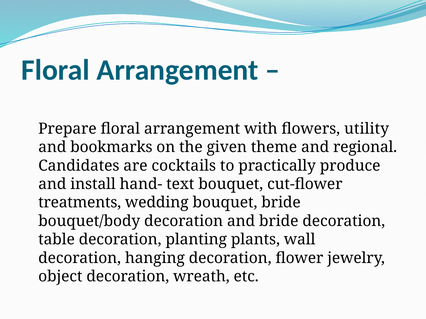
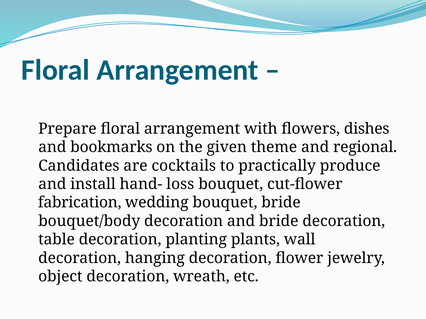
utility: utility -> dishes
text: text -> loss
treatments: treatments -> fabrication
